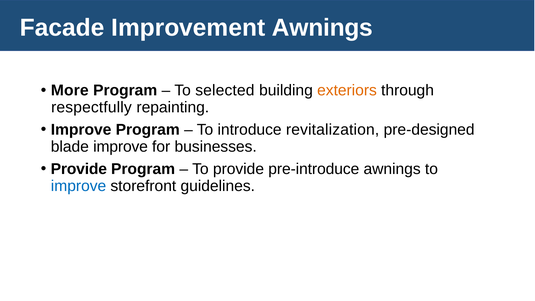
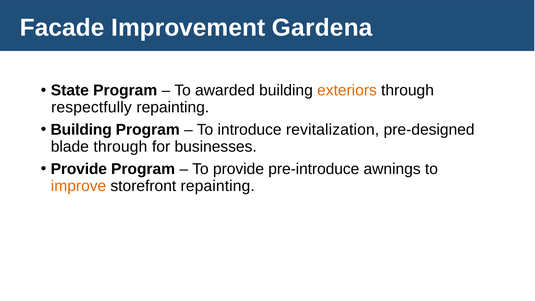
Improvement Awnings: Awnings -> Gardena
More: More -> State
selected: selected -> awarded
Improve at (81, 130): Improve -> Building
blade improve: improve -> through
improve at (79, 186) colour: blue -> orange
storefront guidelines: guidelines -> repainting
